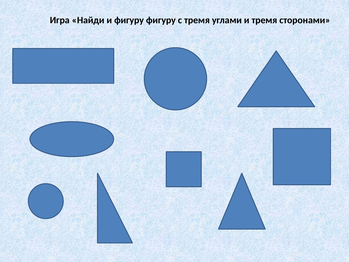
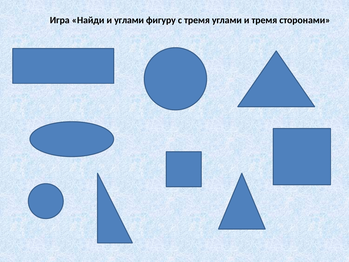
и фигуру: фигуру -> углами
